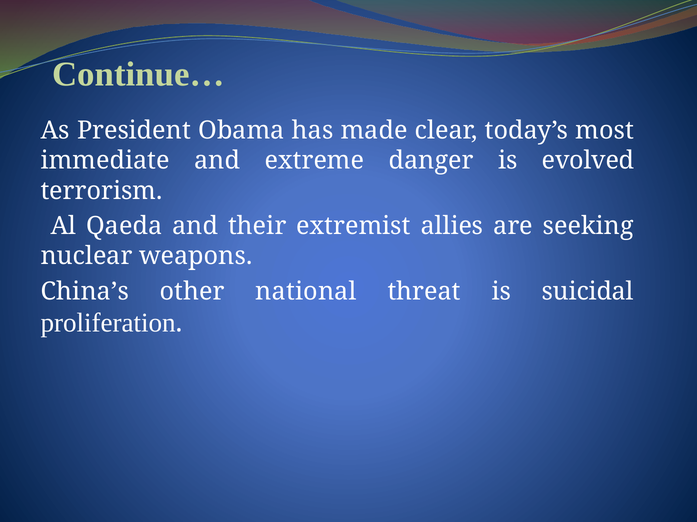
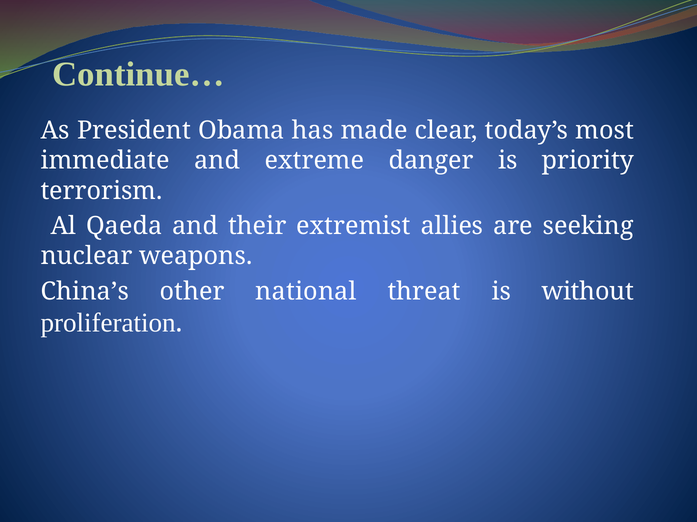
evolved: evolved -> priority
suicidal: suicidal -> without
